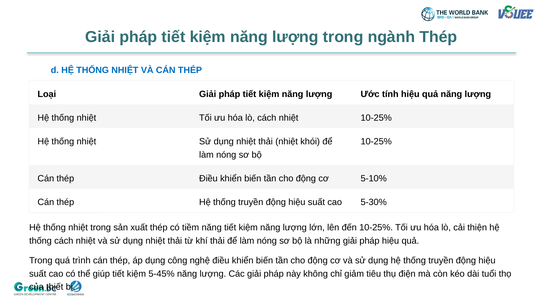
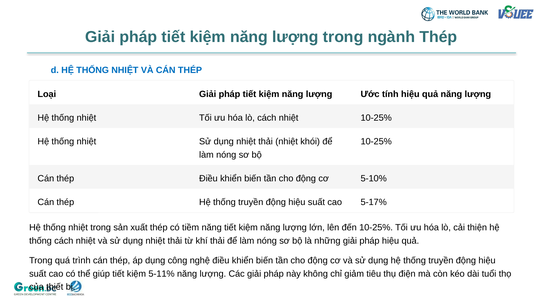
5-30%: 5-30% -> 5-17%
5-45%: 5-45% -> 5-11%
